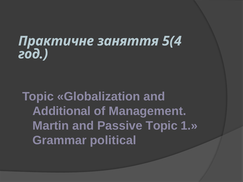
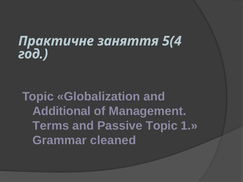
Martin: Martin -> Terms
political: political -> cleaned
